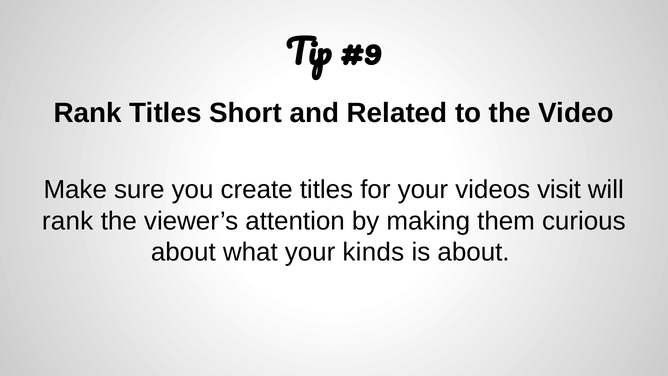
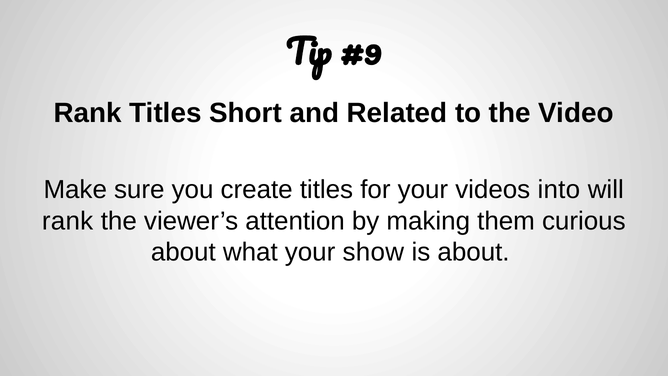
visit: visit -> into
kinds: kinds -> show
